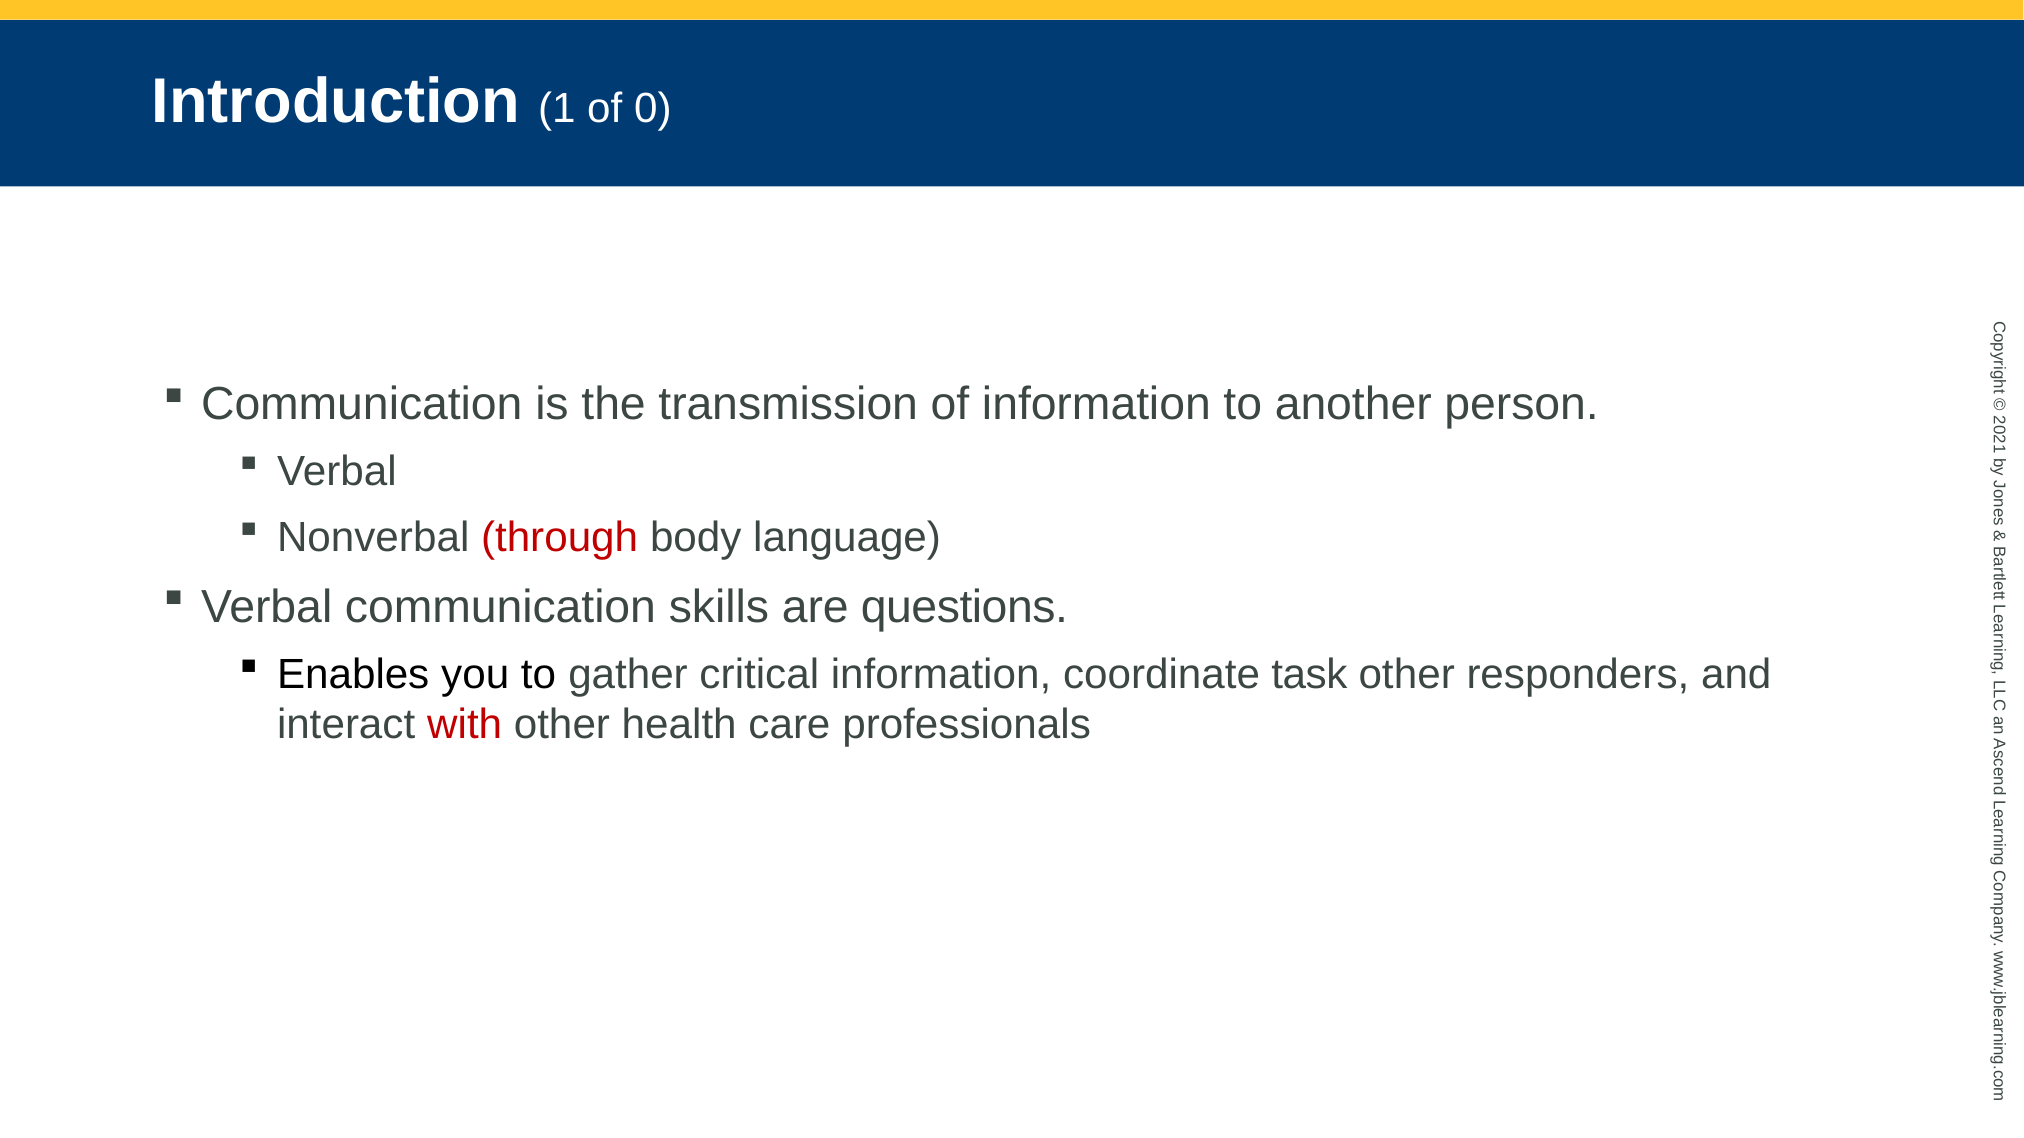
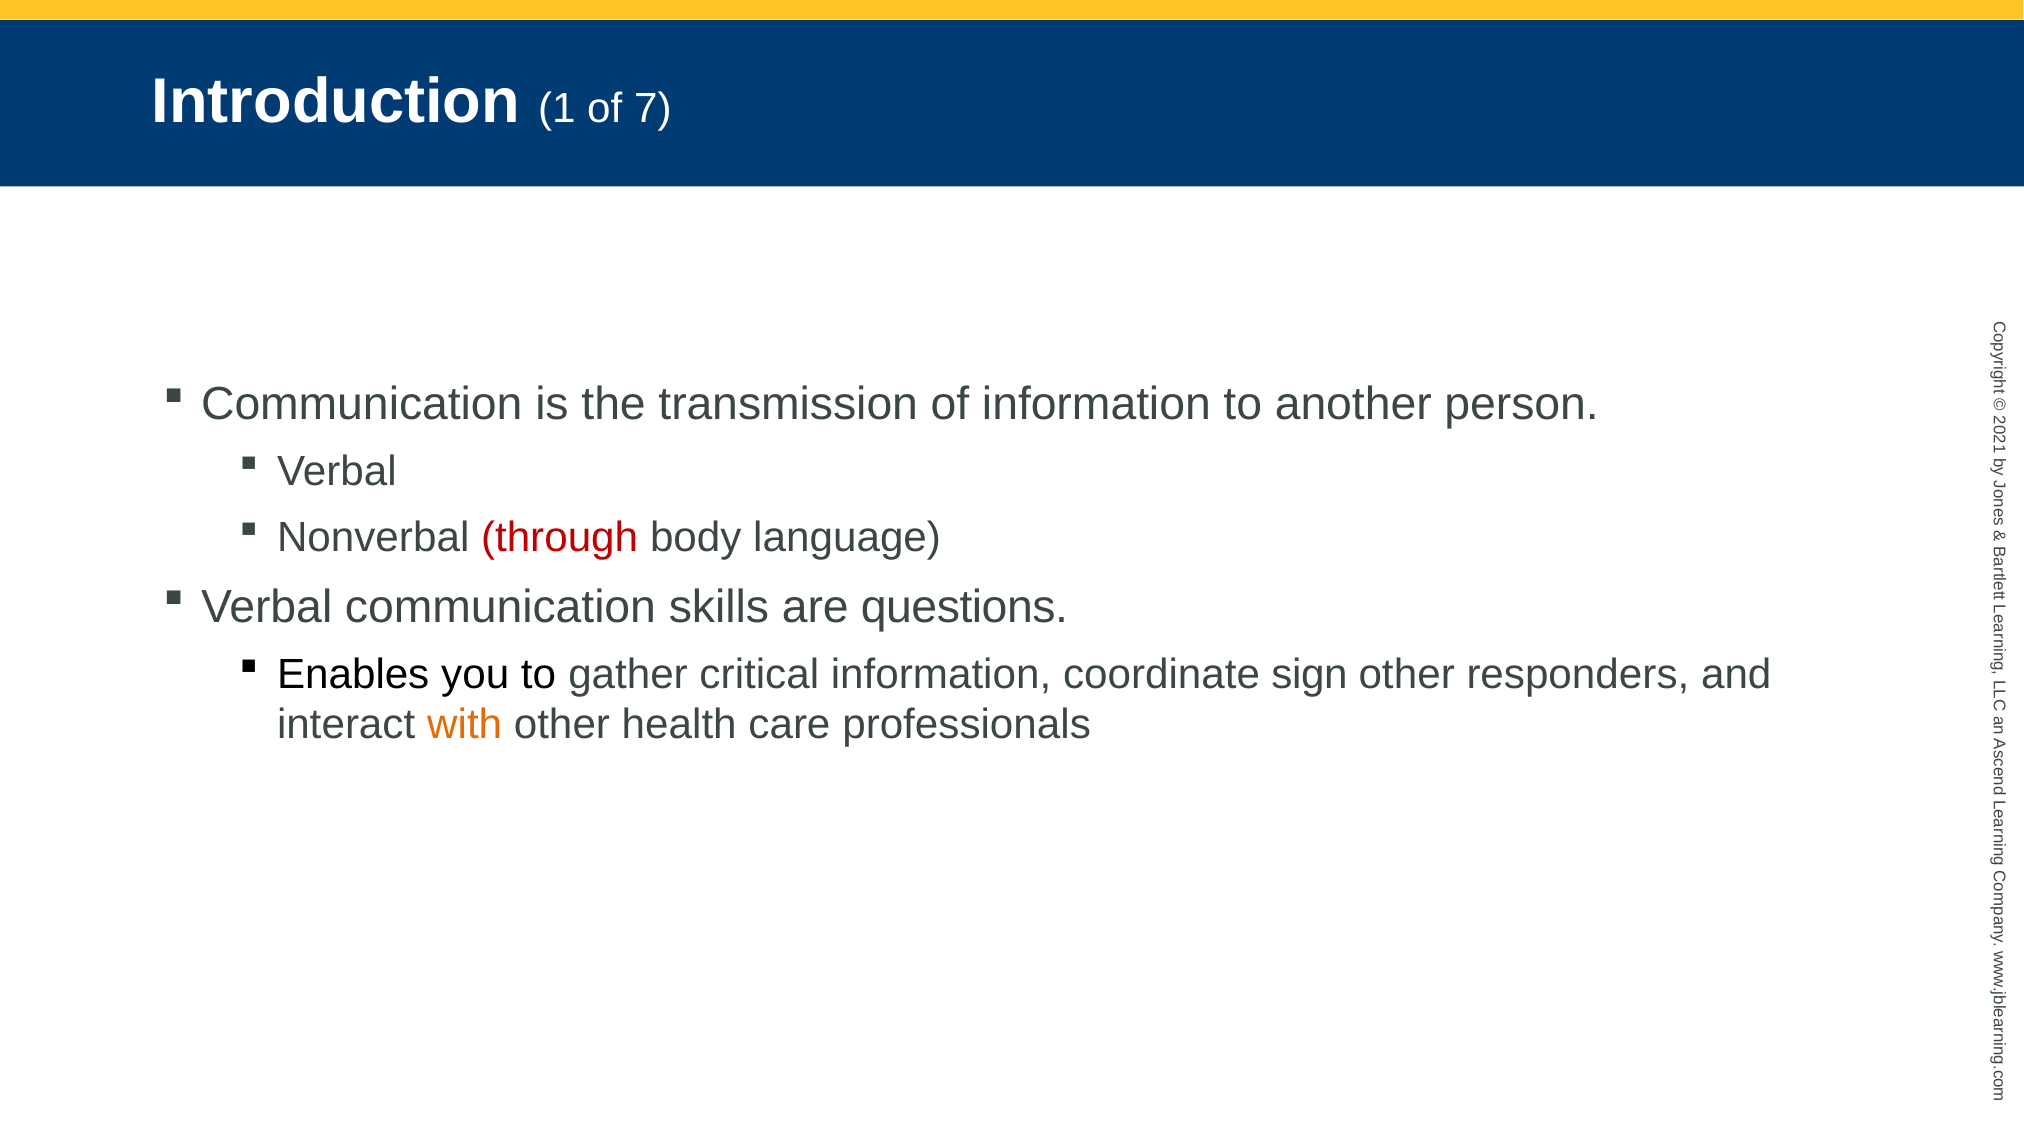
of 0: 0 -> 7
task: task -> sign
with colour: red -> orange
